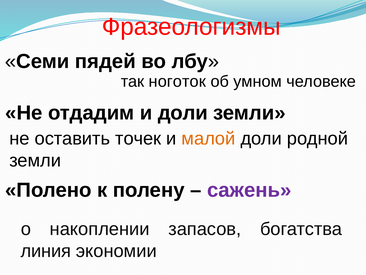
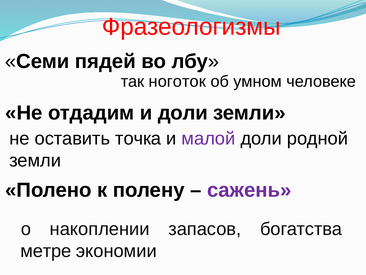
точек: точек -> точка
малой colour: orange -> purple
линия: линия -> метре
